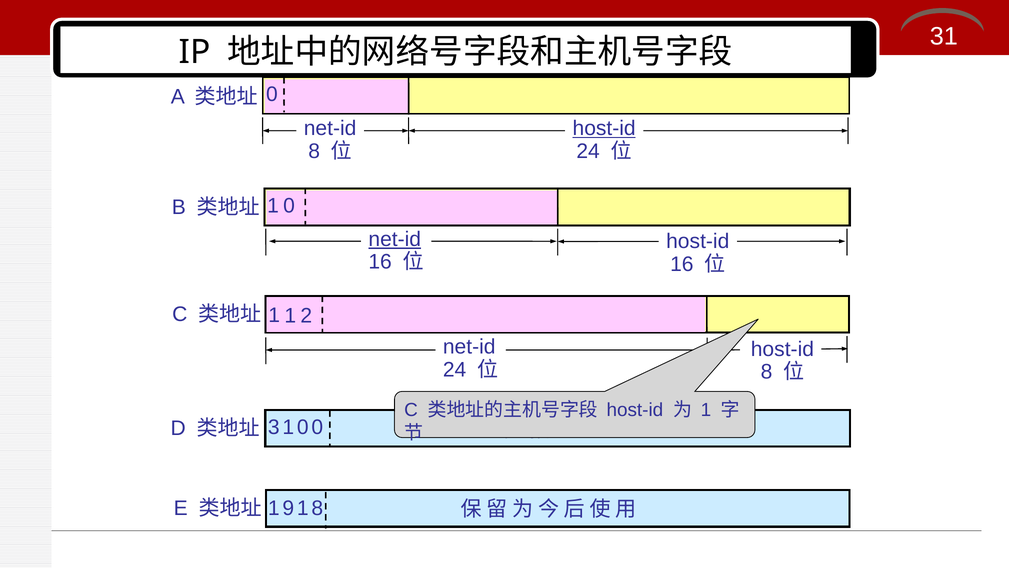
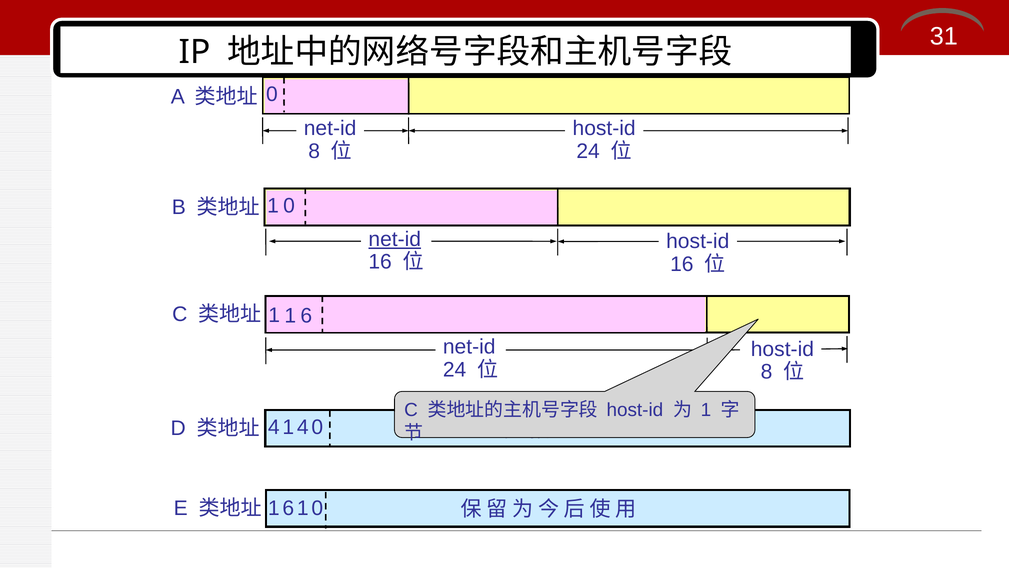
host-id at (604, 128) underline: present -> none
2 at (306, 316): 2 -> 6
3 at (274, 427): 3 -> 4
1 0: 0 -> 4
1 9: 9 -> 6
1 8: 8 -> 0
